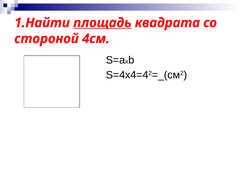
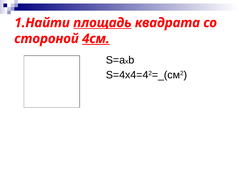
4см underline: none -> present
